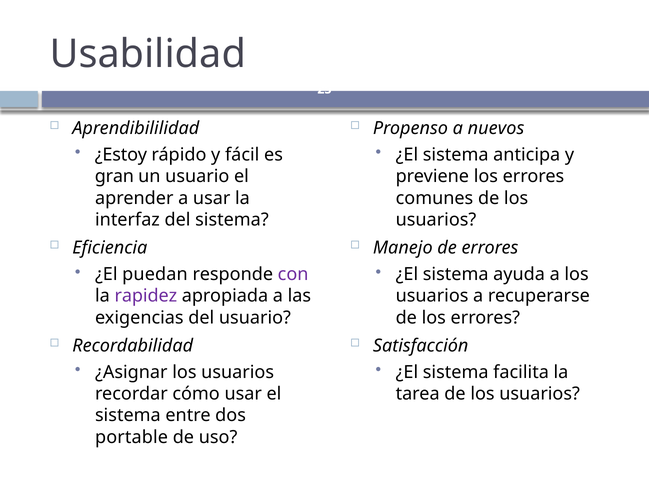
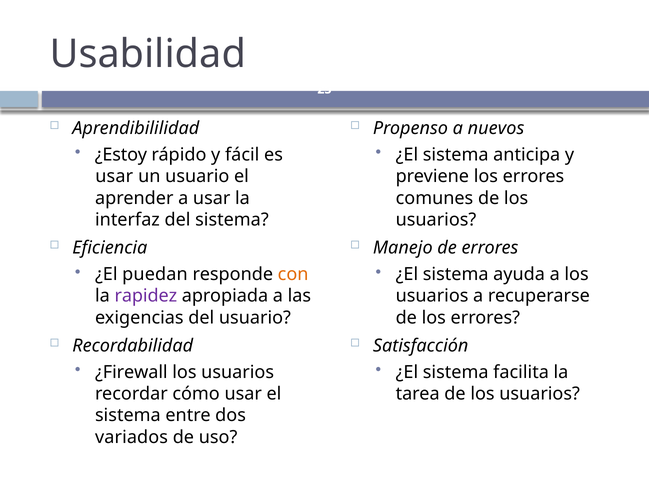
gran at (114, 176): gran -> usar
con colour: purple -> orange
¿Asignar: ¿Asignar -> ¿Firewall
portable: portable -> variados
